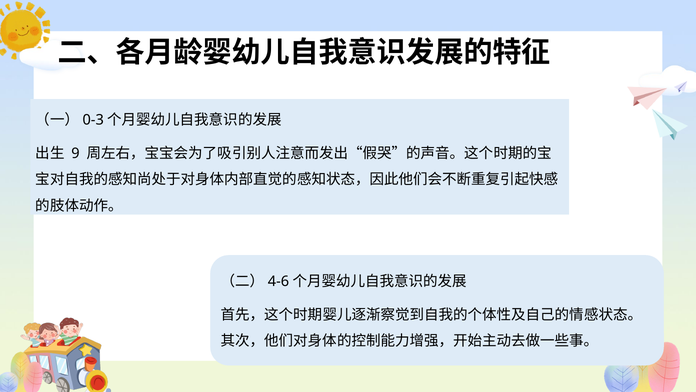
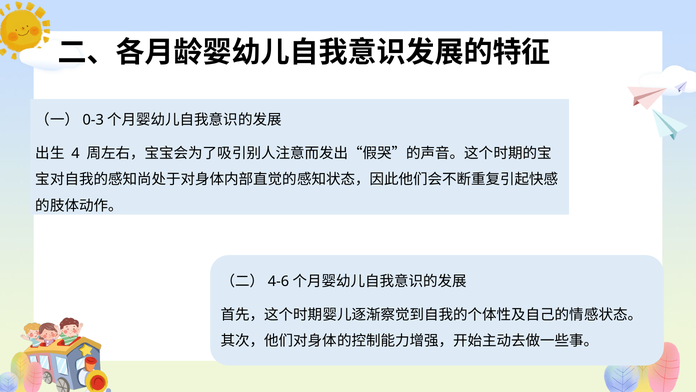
9: 9 -> 4
